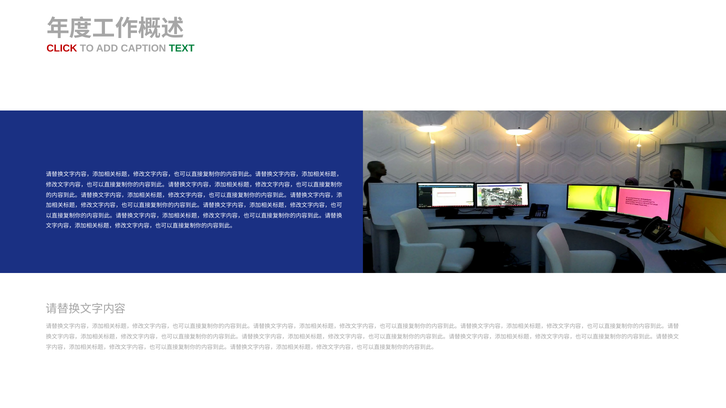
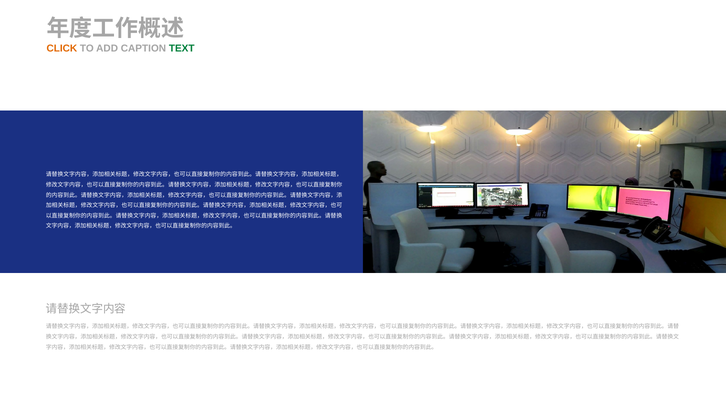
CLICK colour: red -> orange
